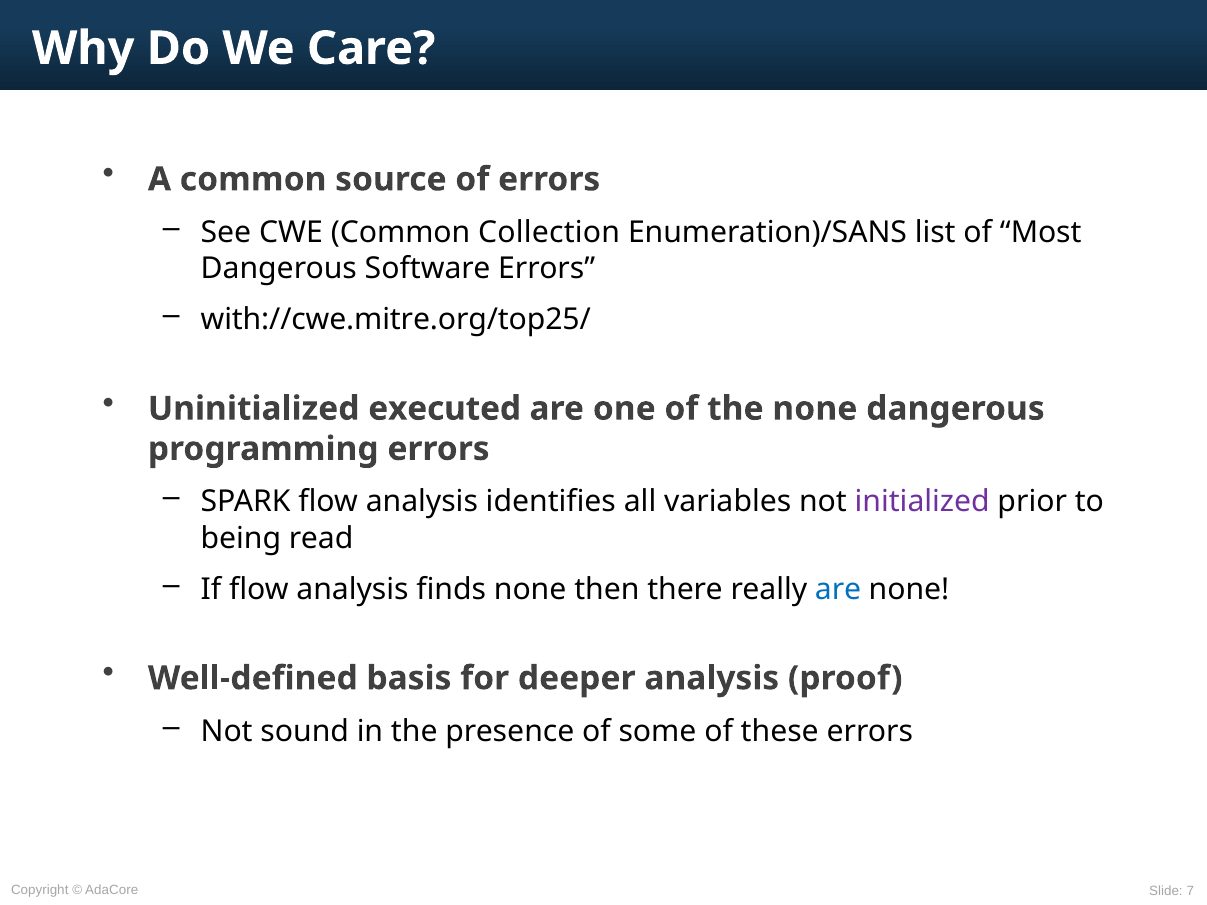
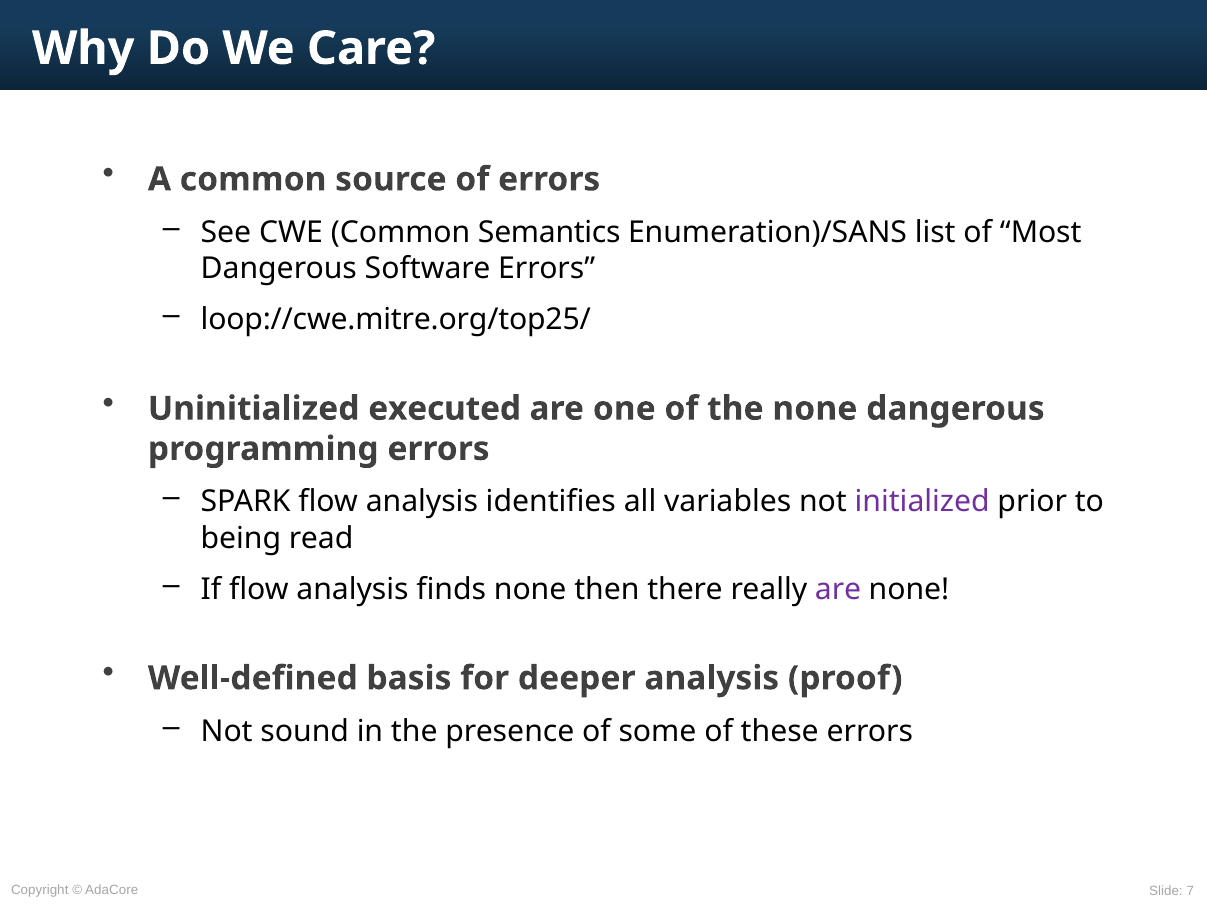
Collection: Collection -> Semantics
with://cwe.mitre.org/top25/: with://cwe.mitre.org/top25/ -> loop://cwe.mitre.org/top25/
are at (838, 590) colour: blue -> purple
